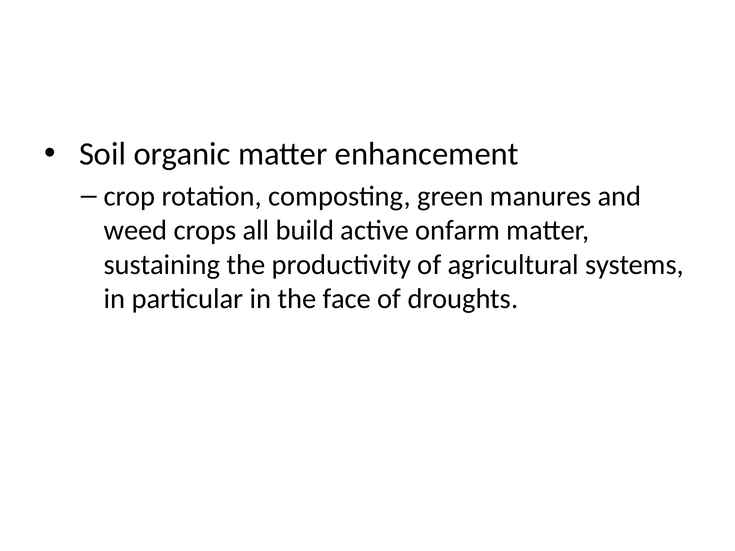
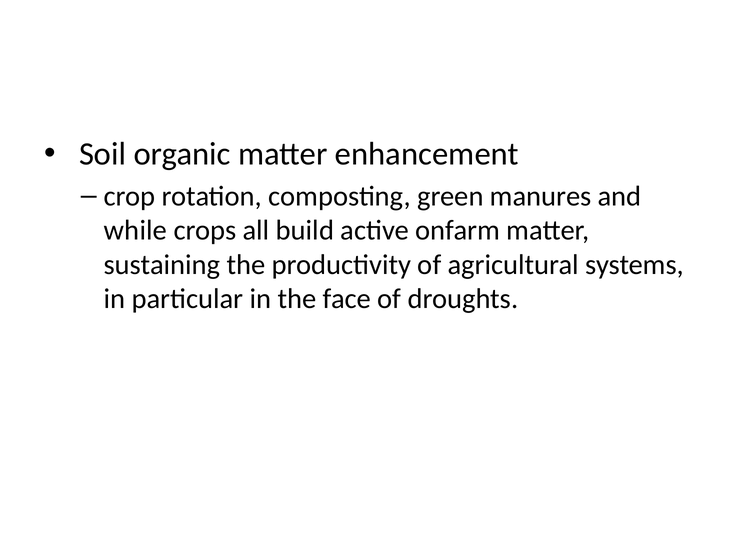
weed: weed -> while
